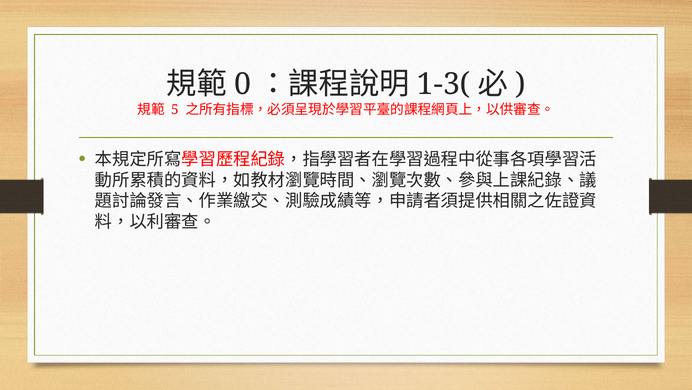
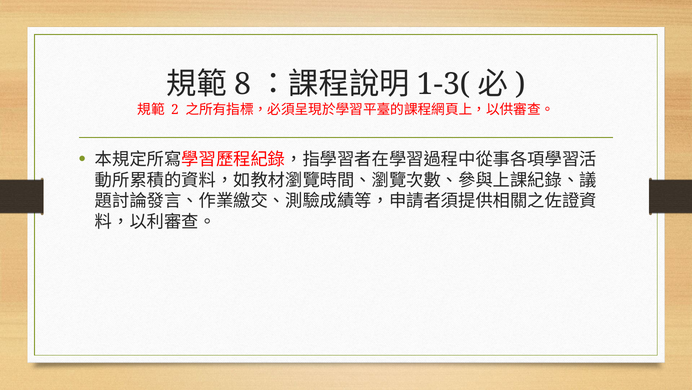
0: 0 -> 8
5: 5 -> 2
